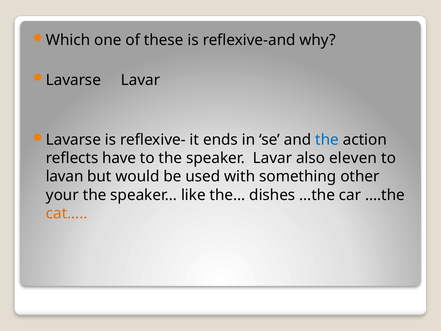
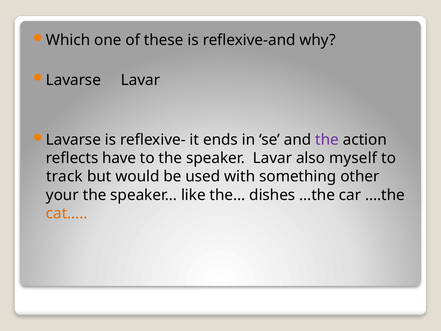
the at (327, 140) colour: blue -> purple
eleven: eleven -> myself
lavan: lavan -> track
